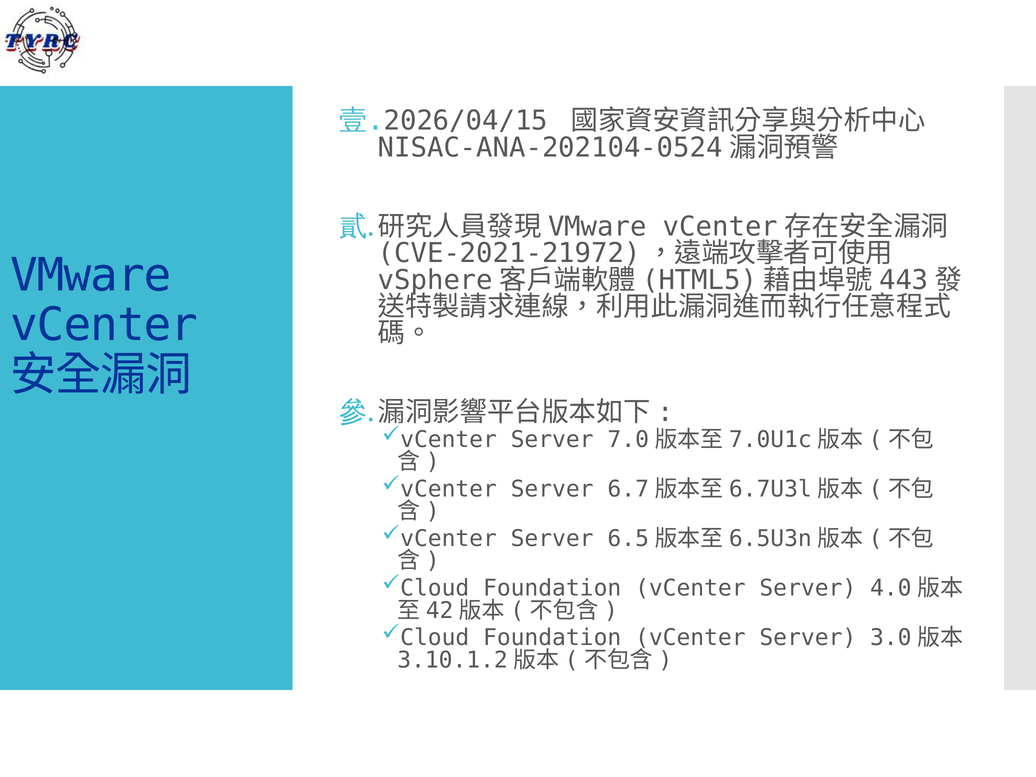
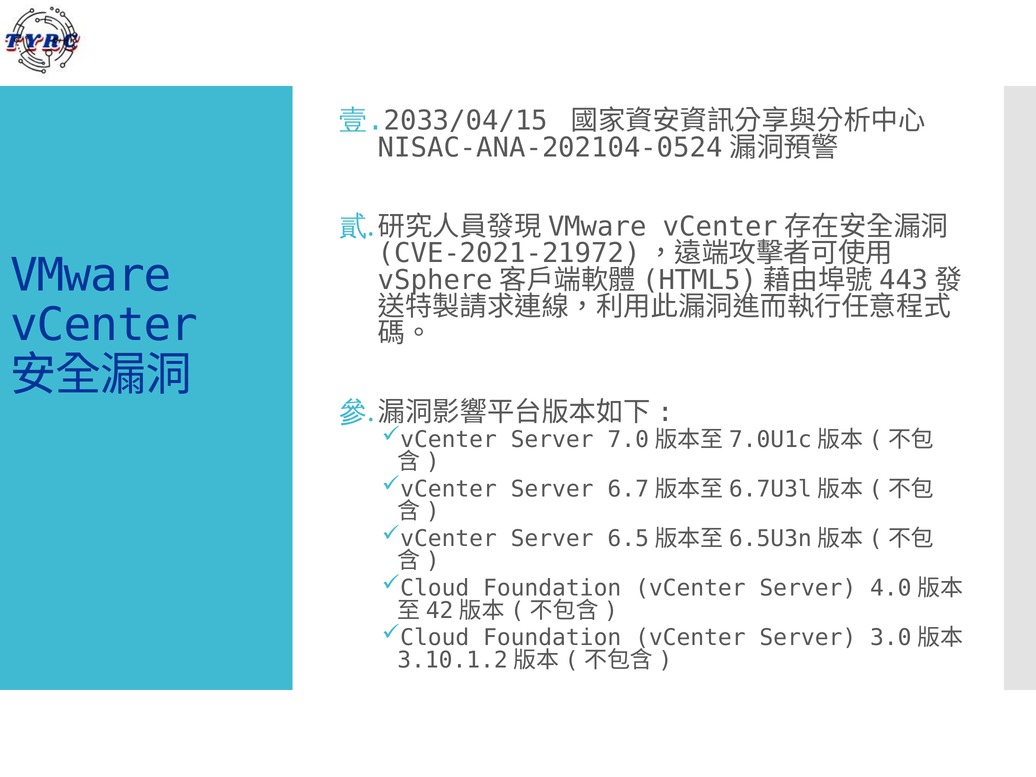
2026/04/15: 2026/04/15 -> 2033/04/15
